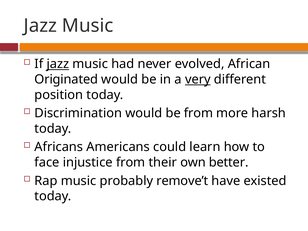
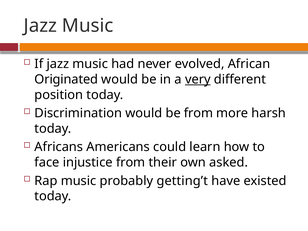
jazz at (58, 64) underline: present -> none
better: better -> asked
remove’t: remove’t -> getting’t
